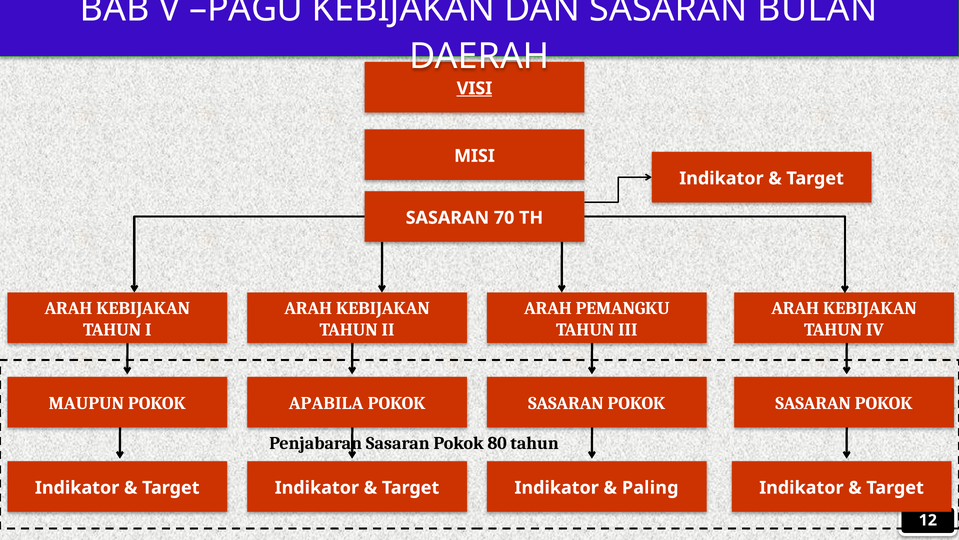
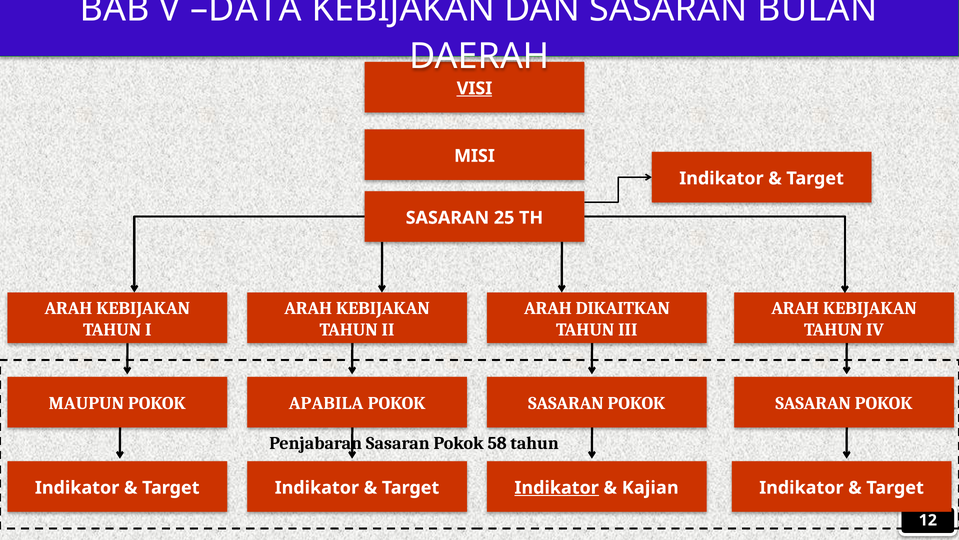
PAGU: PAGU -> DATA
70: 70 -> 25
PEMANGKU: PEMANGKU -> DIKAITKAN
80: 80 -> 58
Indikator at (557, 487) underline: none -> present
Paling: Paling -> Kajian
